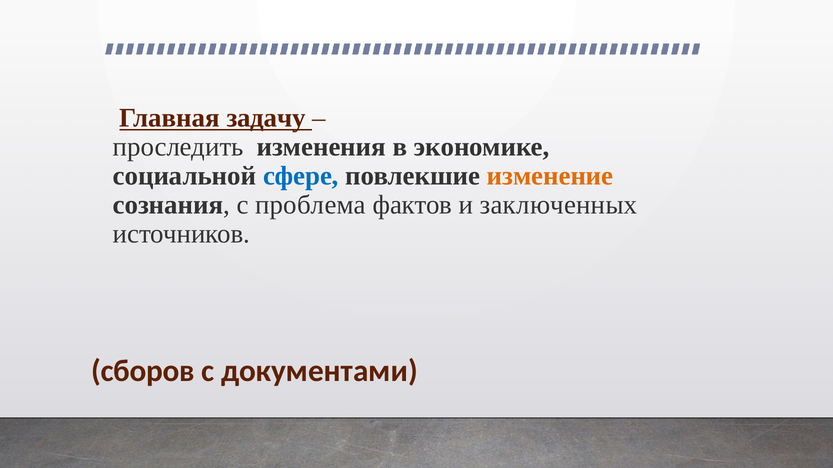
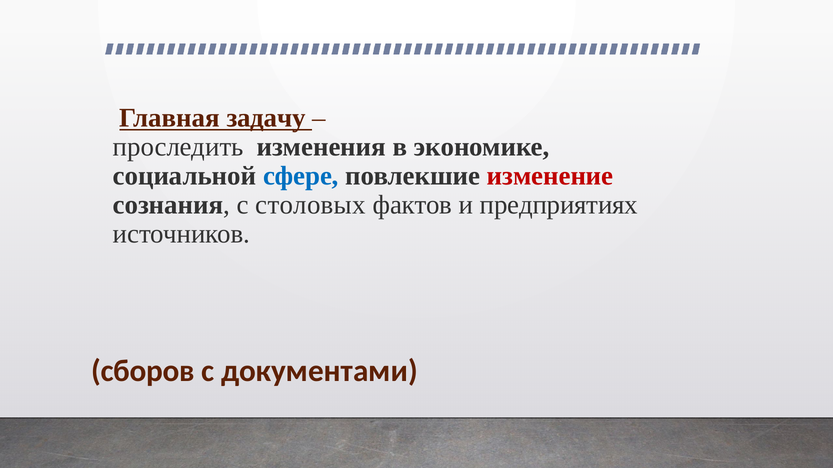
изменение colour: orange -> red
проблема: проблема -> столовых
заключенных: заключенных -> предприятиях
